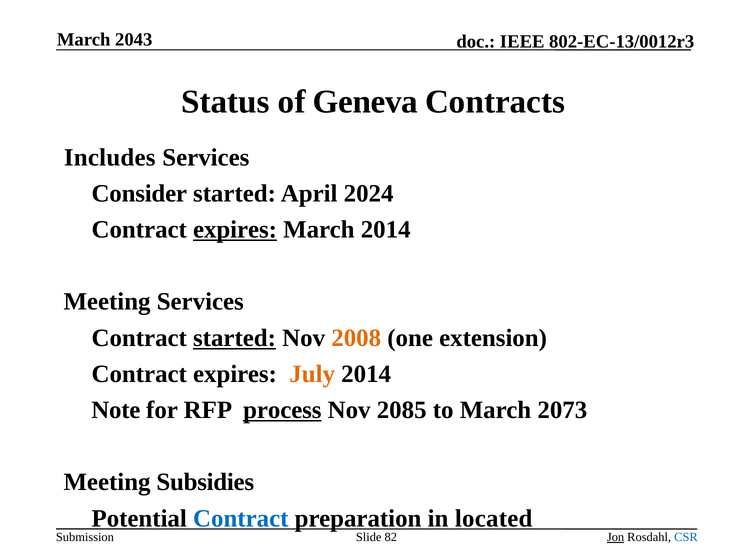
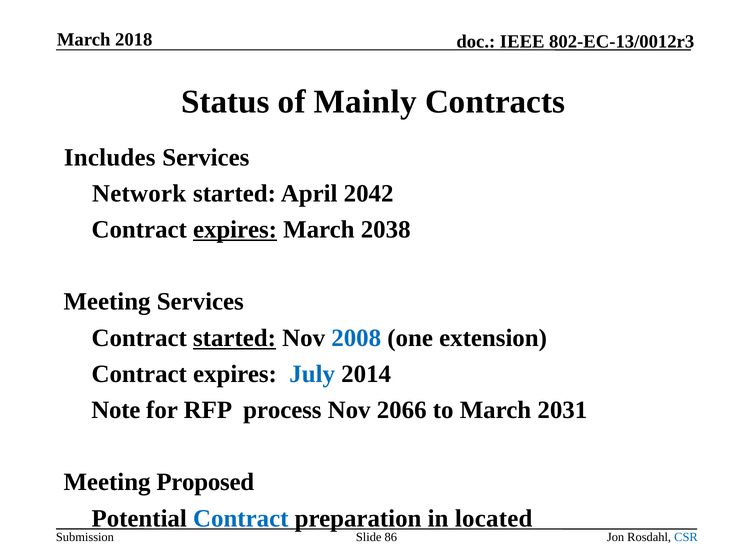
2043: 2043 -> 2018
Geneva: Geneva -> Mainly
Consider: Consider -> Network
2024: 2024 -> 2042
March 2014: 2014 -> 2038
2008 colour: orange -> blue
July colour: orange -> blue
process underline: present -> none
2085: 2085 -> 2066
2073: 2073 -> 2031
Subsidies: Subsidies -> Proposed
82: 82 -> 86
Jon underline: present -> none
